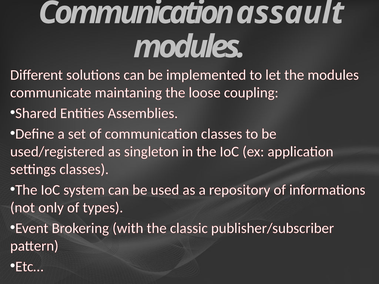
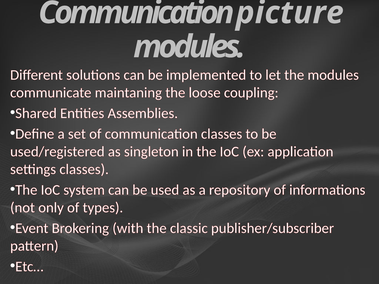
assault: assault -> picture
